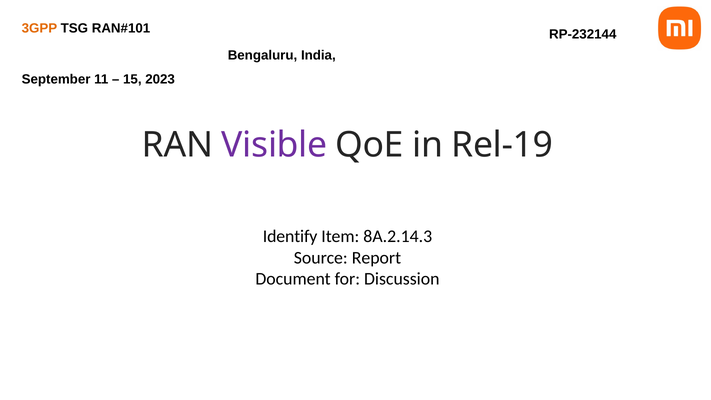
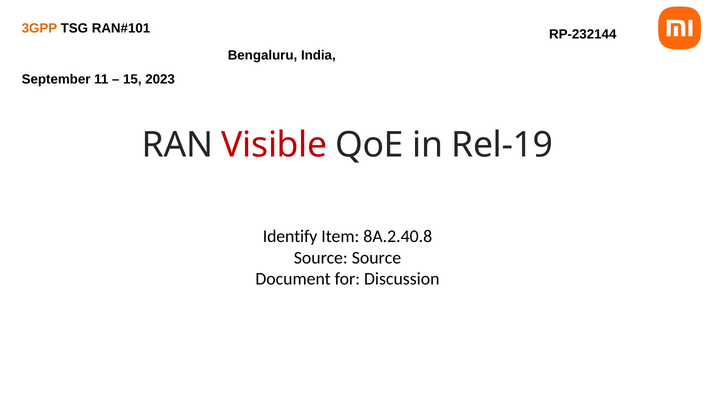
Visible colour: purple -> red
8A.2.14.3: 8A.2.14.3 -> 8A.2.40.8
Source Report: Report -> Source
